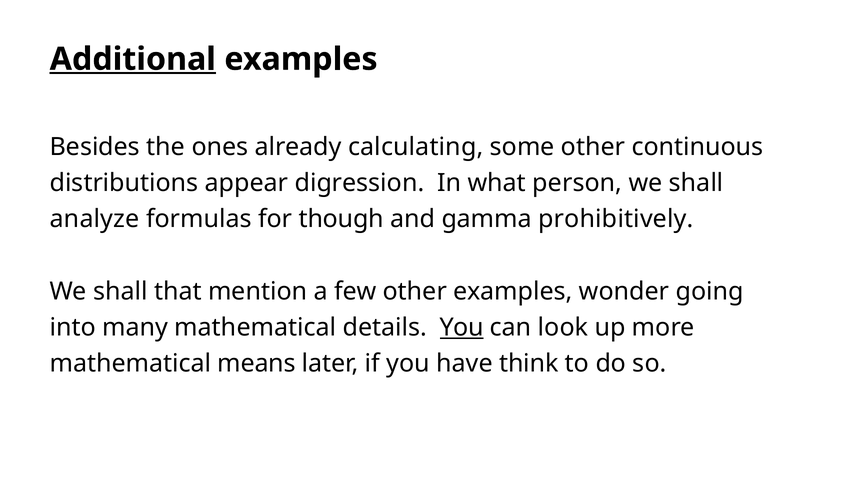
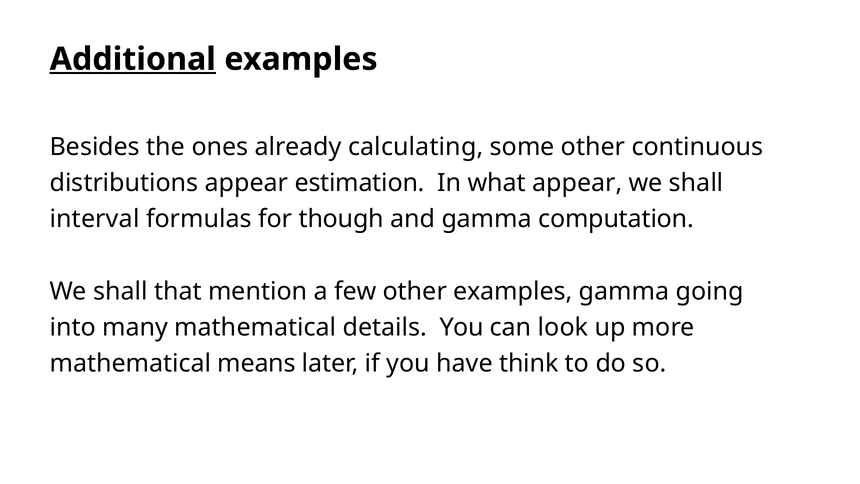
digression: digression -> estimation
what person: person -> appear
analyze: analyze -> interval
prohibitively: prohibitively -> computation
examples wonder: wonder -> gamma
You at (462, 327) underline: present -> none
